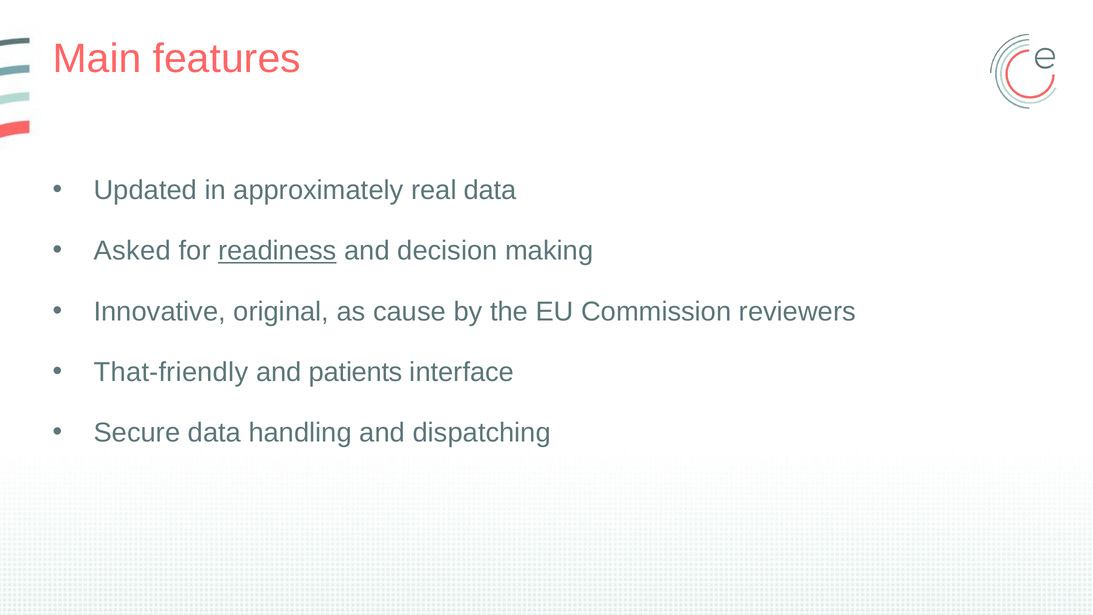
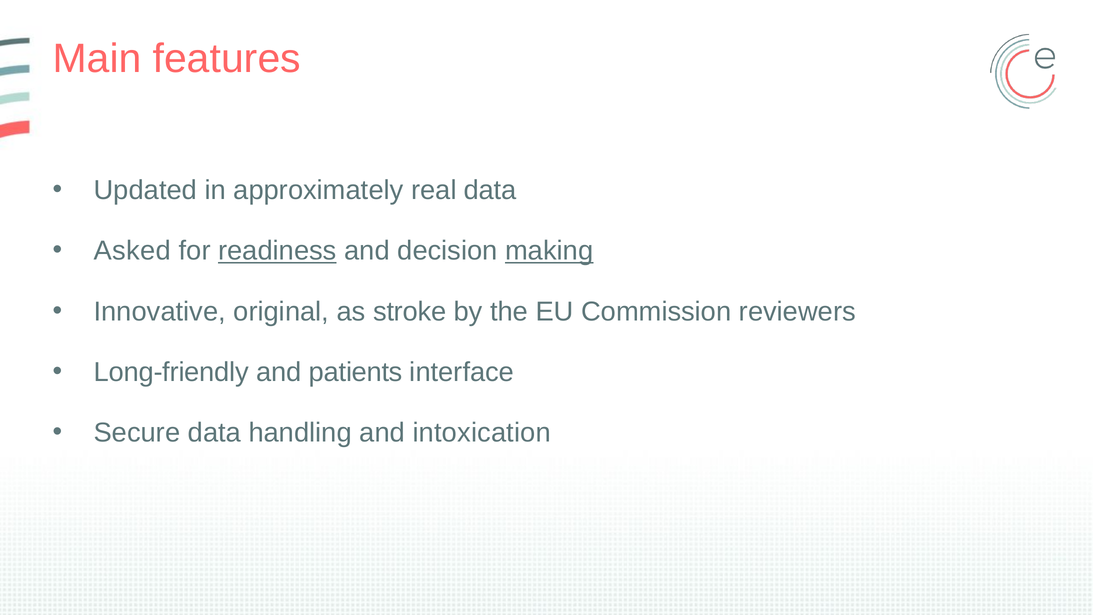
making underline: none -> present
cause: cause -> stroke
That-friendly: That-friendly -> Long-friendly
dispatching: dispatching -> intoxication
